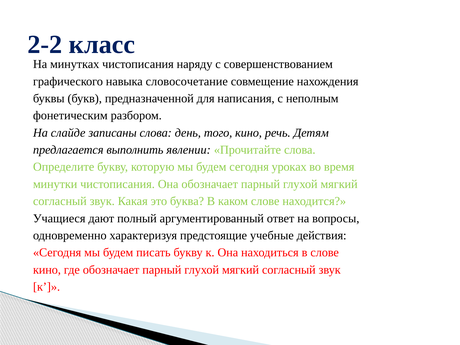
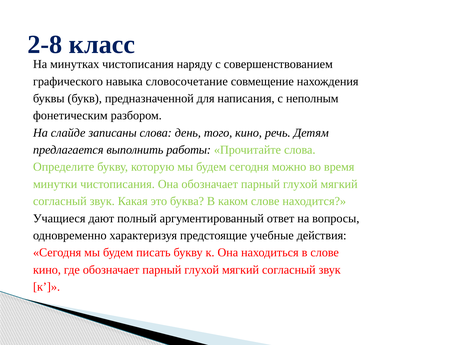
2-2: 2-2 -> 2-8
явлении: явлении -> работы
уроках: уроках -> можно
